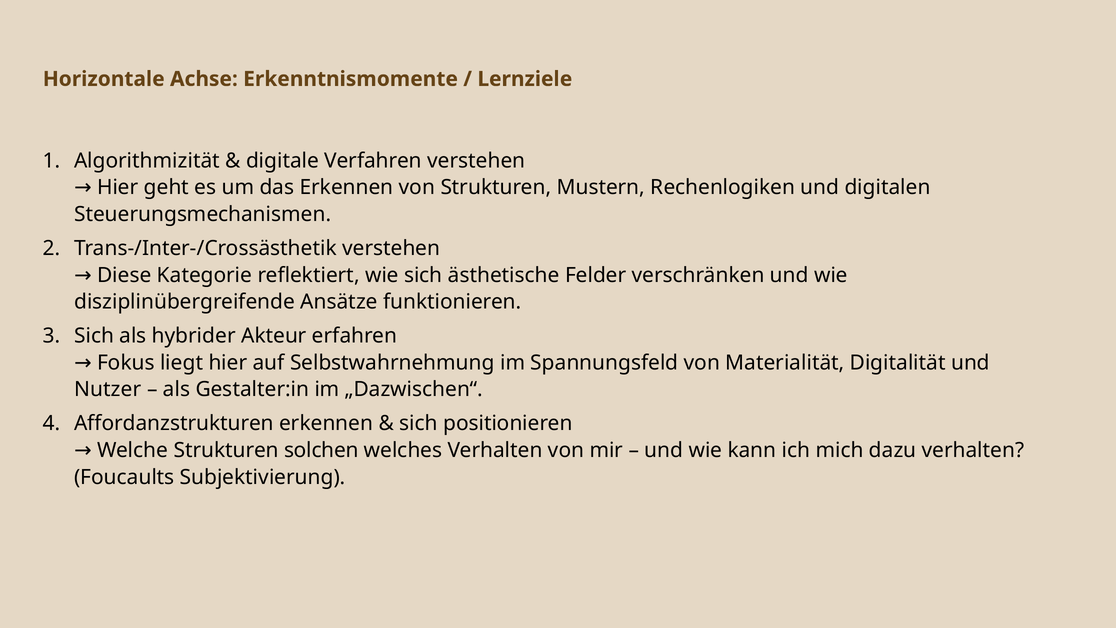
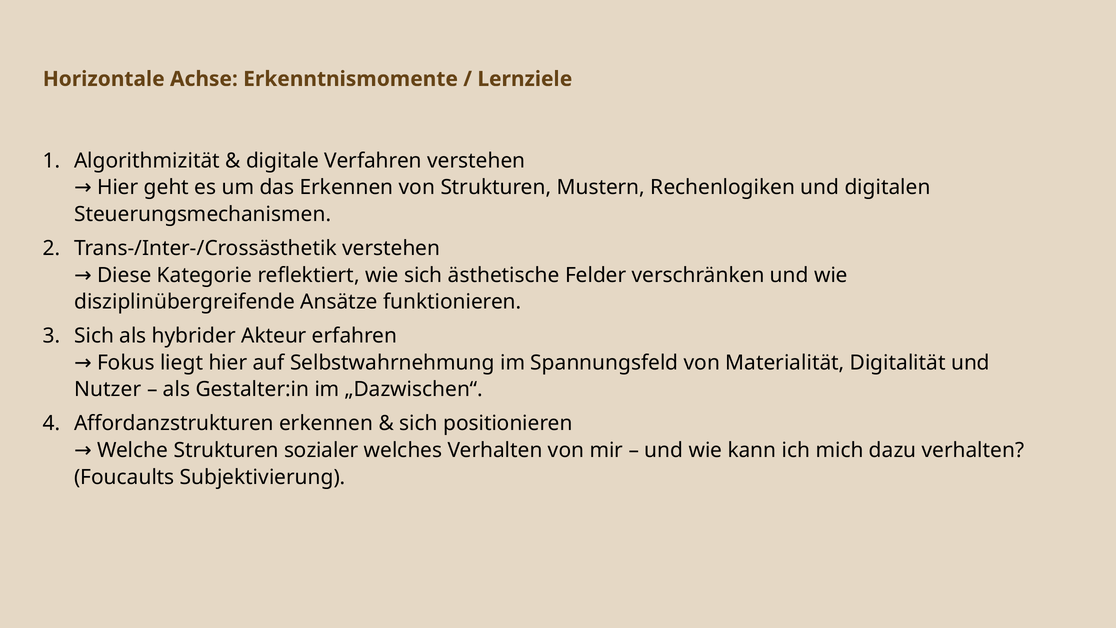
solchen: solchen -> sozialer
